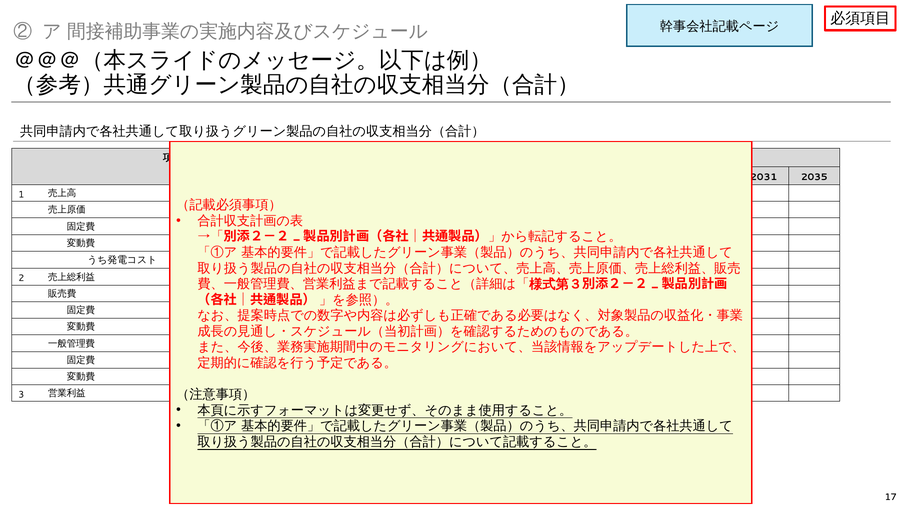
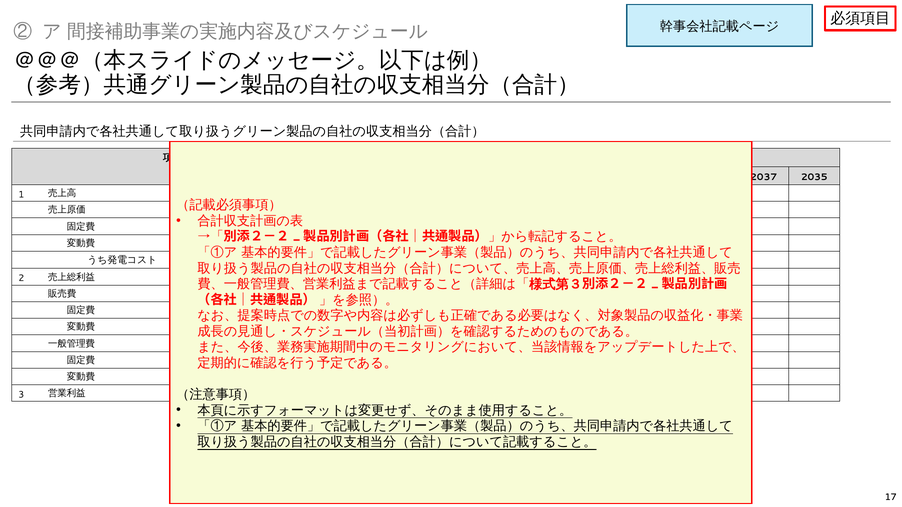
2031 at (764, 177): 2031 -> 2037
